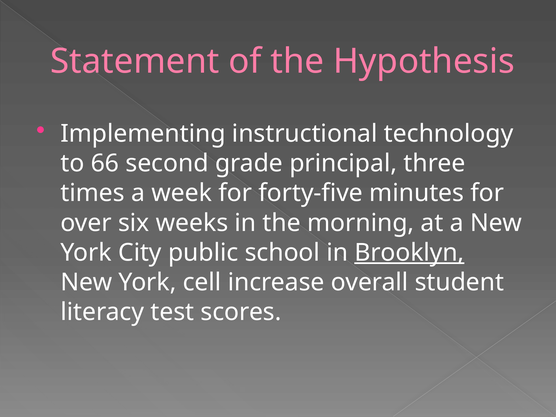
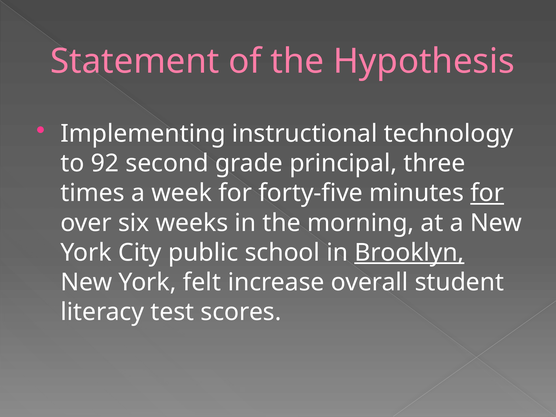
66: 66 -> 92
for at (487, 193) underline: none -> present
cell: cell -> felt
